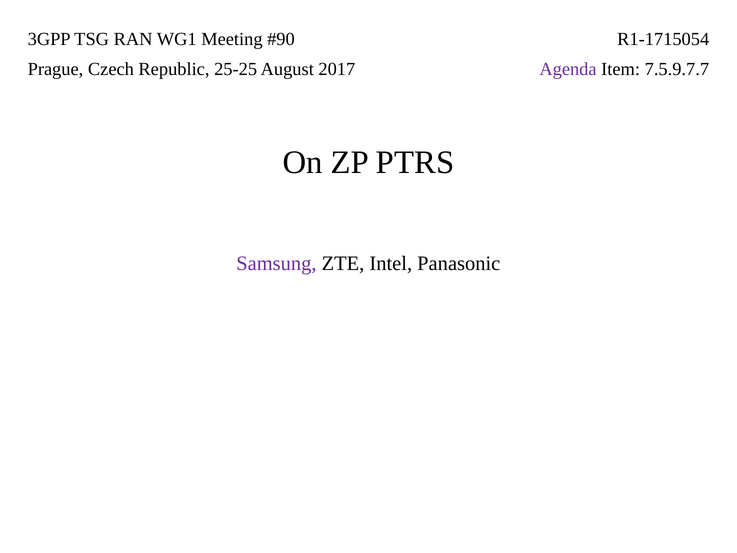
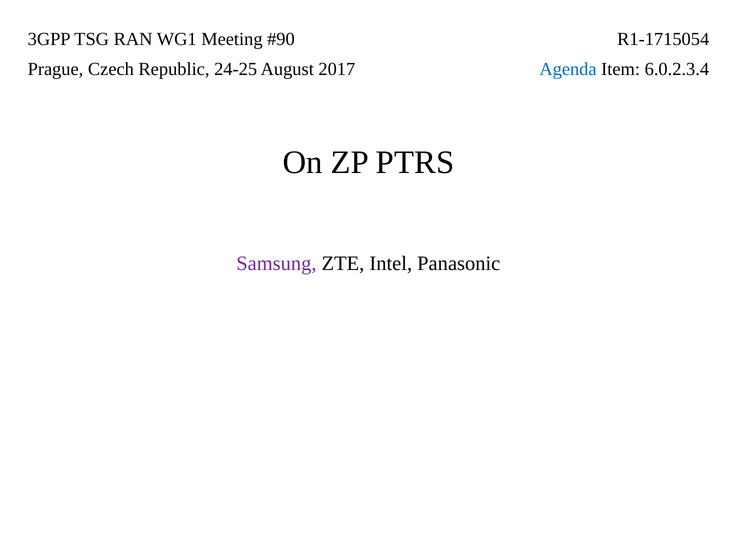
25-25: 25-25 -> 24-25
Agenda colour: purple -> blue
7.5.9.7.7: 7.5.9.7.7 -> 6.0.2.3.4
